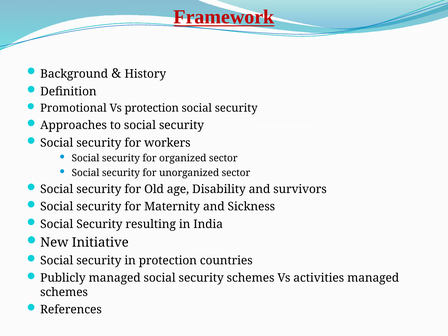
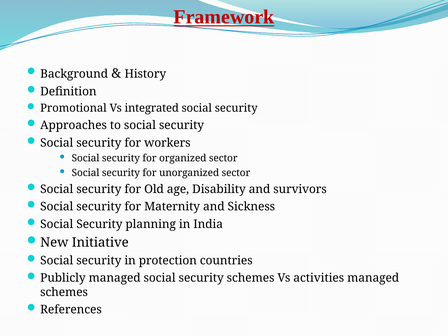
Vs protection: protection -> integrated
resulting: resulting -> planning
